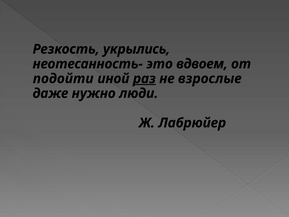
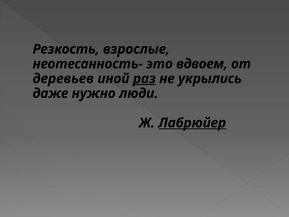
укрылись: укрылись -> взрослые
подойти: подойти -> деревьев
взрослые: взрослые -> укрылись
Лабрюйер underline: none -> present
